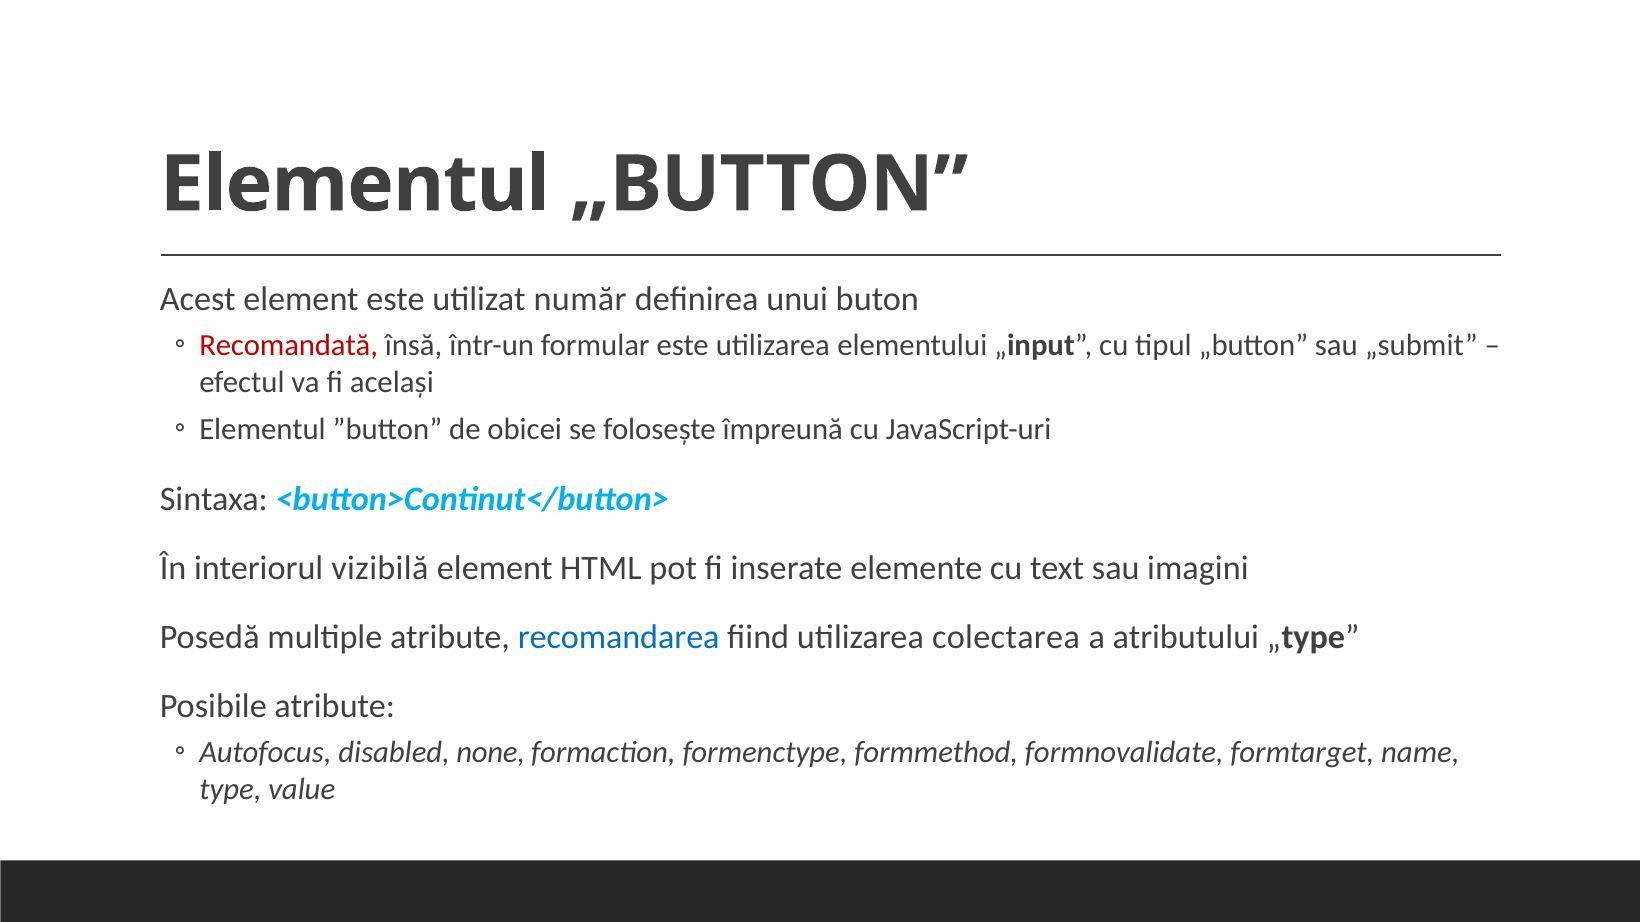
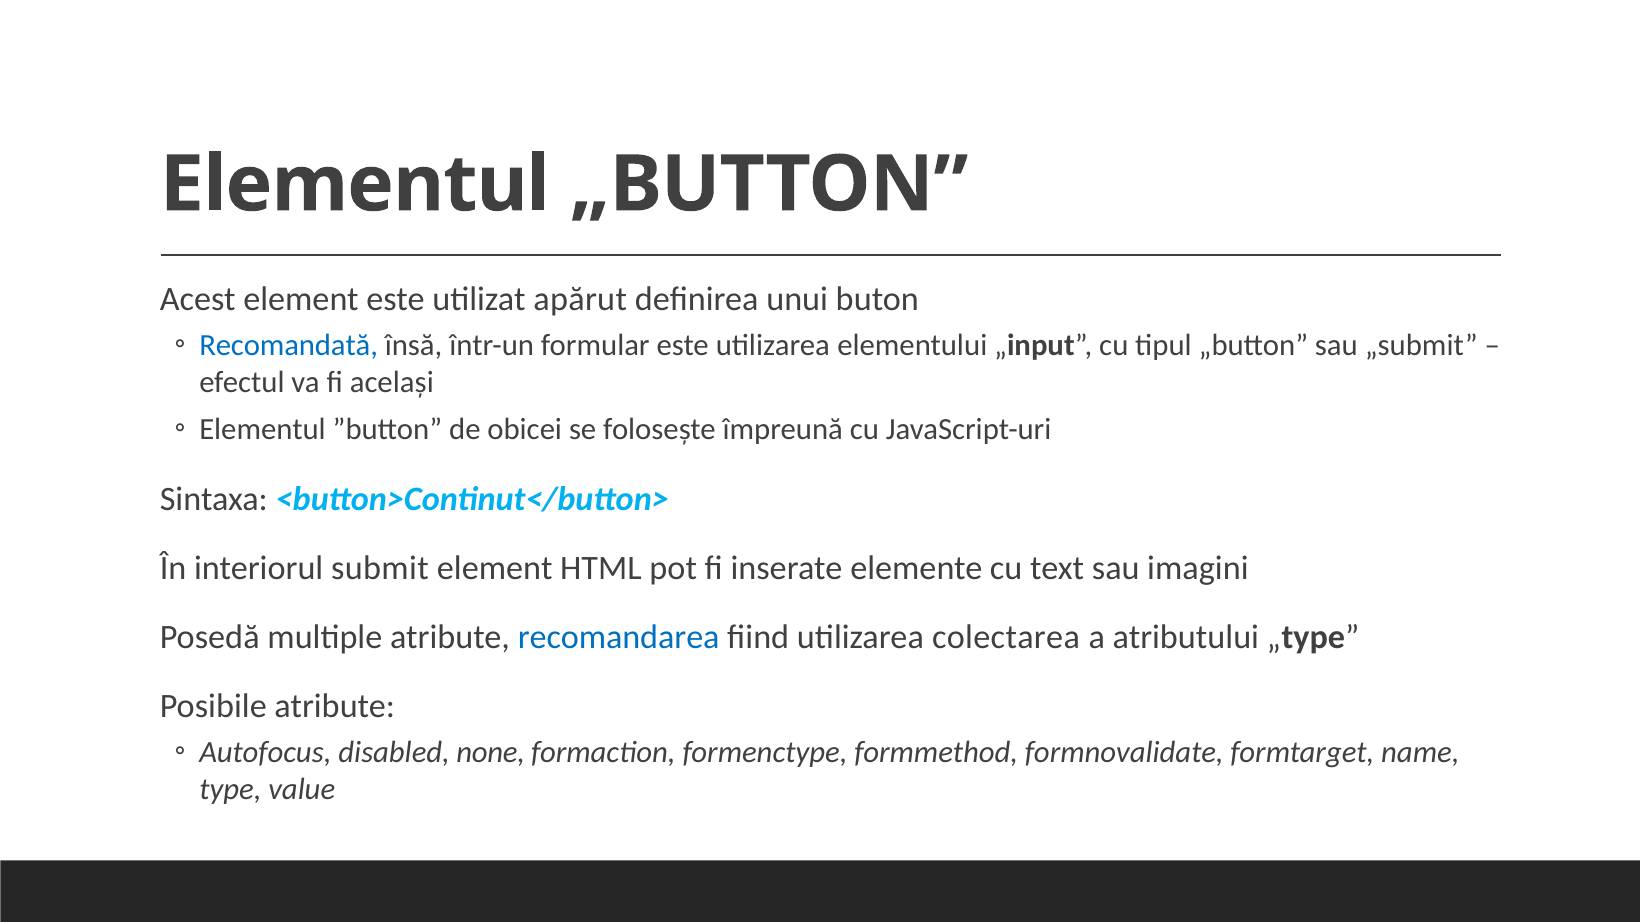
număr: număr -> apărut
Recomandată colour: red -> blue
vizibilă: vizibilă -> submit
